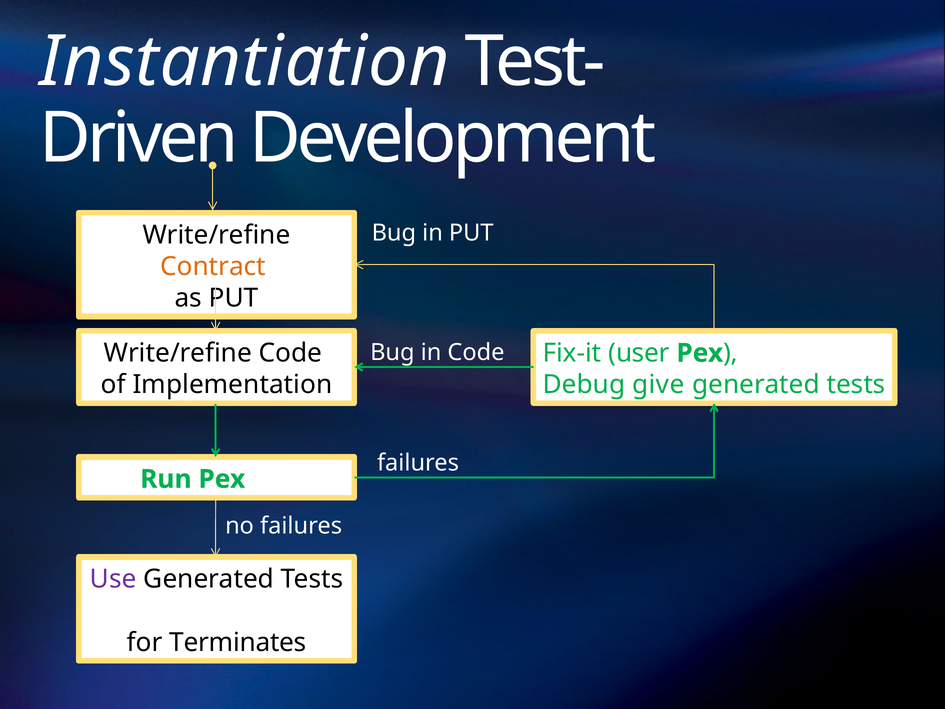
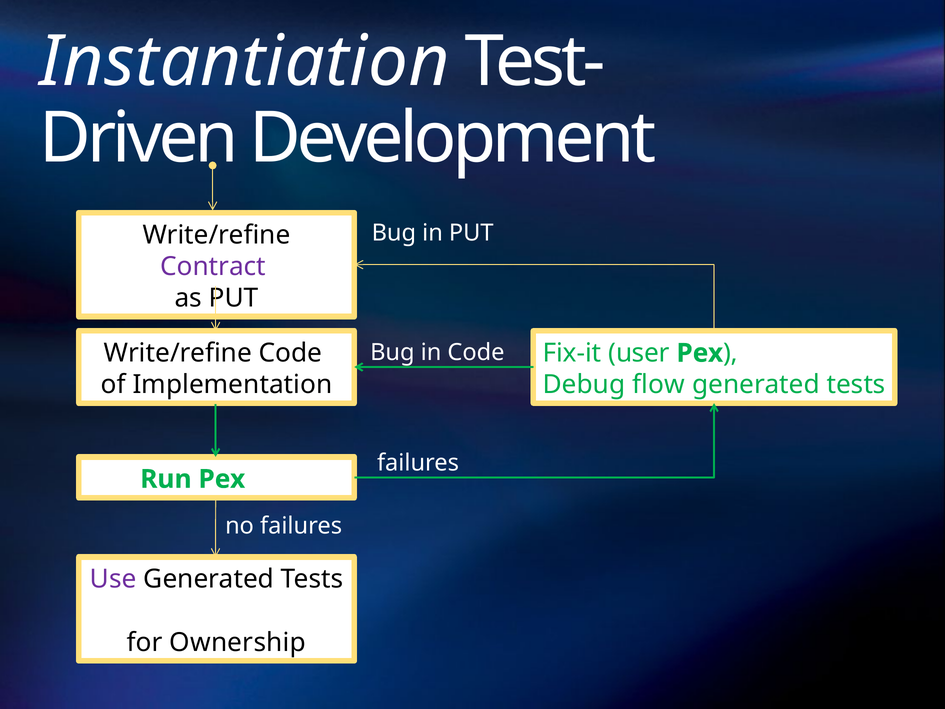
Contract colour: orange -> purple
give: give -> flow
Terminates: Terminates -> Ownership
